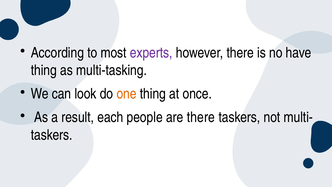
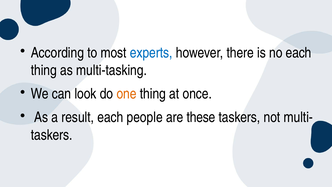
experts colour: purple -> blue
no have: have -> each
are there: there -> these
